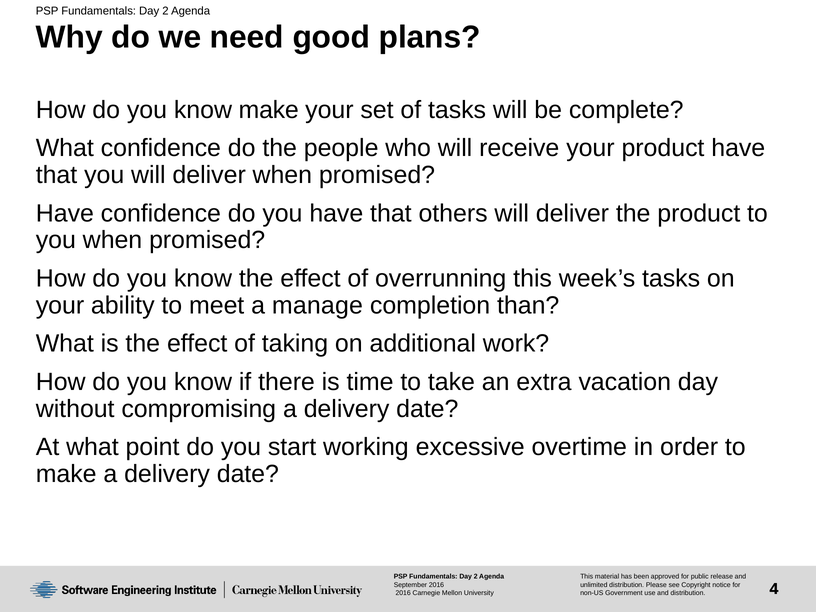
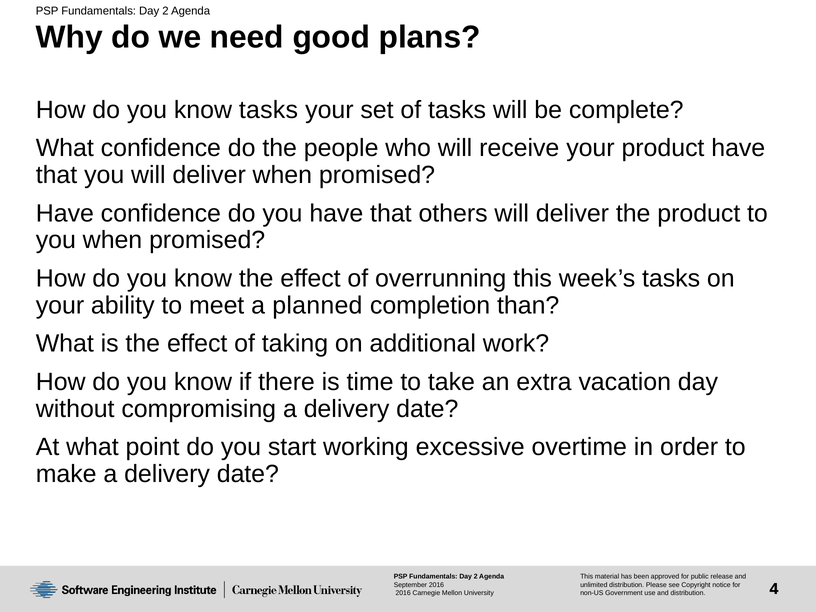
know make: make -> tasks
manage: manage -> planned
